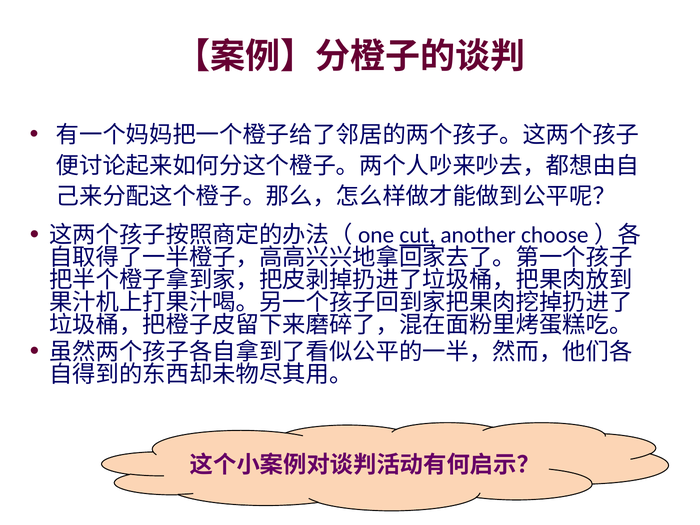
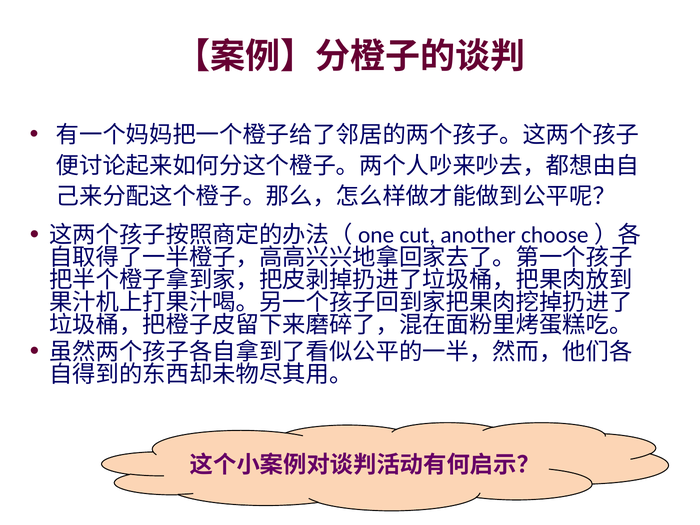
cut underline: present -> none
